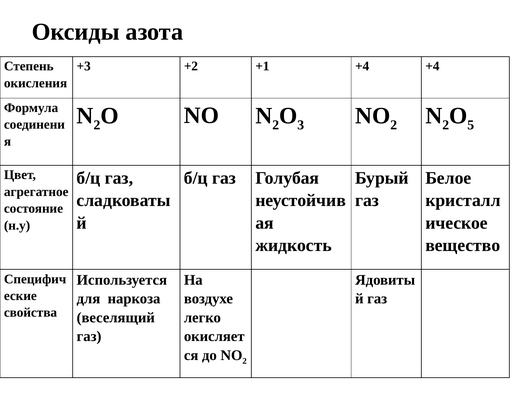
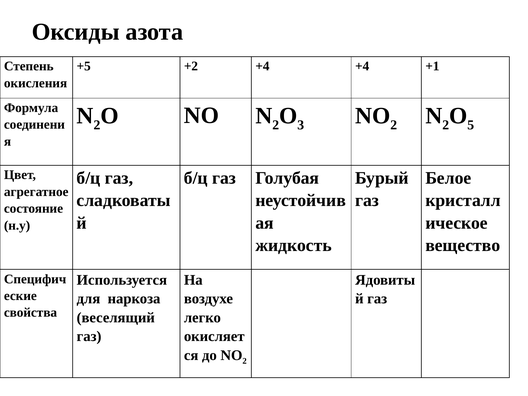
+3: +3 -> +5
+2 +1: +1 -> +4
+4 +4: +4 -> +1
